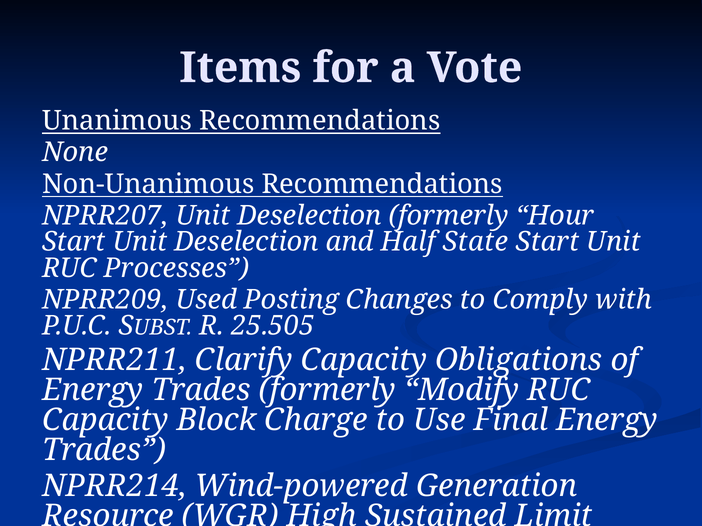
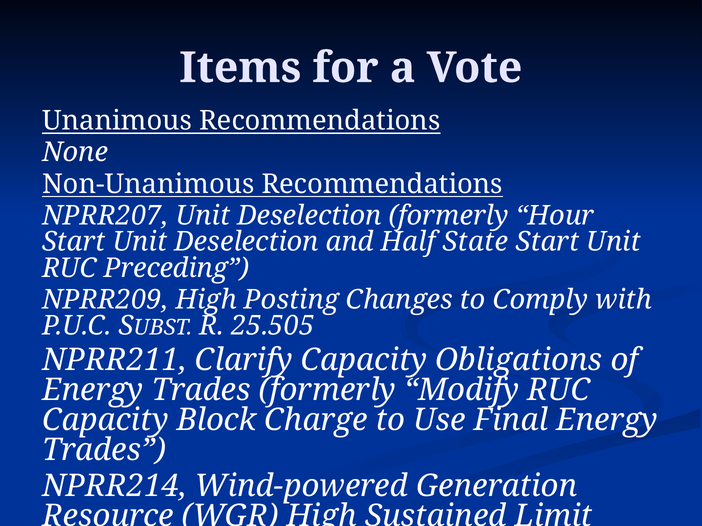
Processes: Processes -> Preceding
NPRR209 Used: Used -> High
